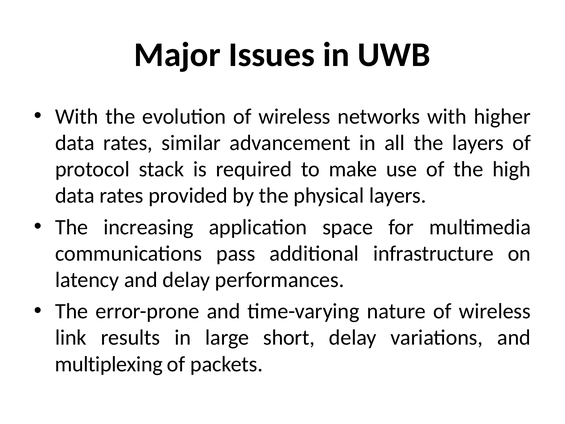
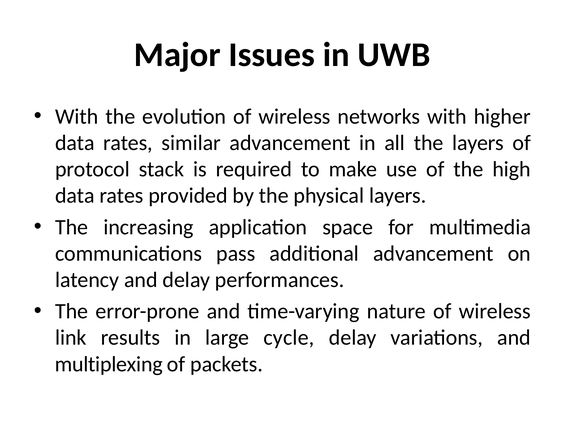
additional infrastructure: infrastructure -> advancement
short: short -> cycle
